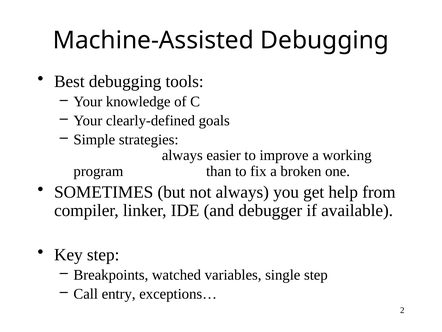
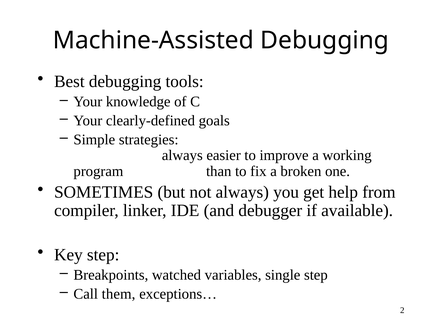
entry: entry -> them
